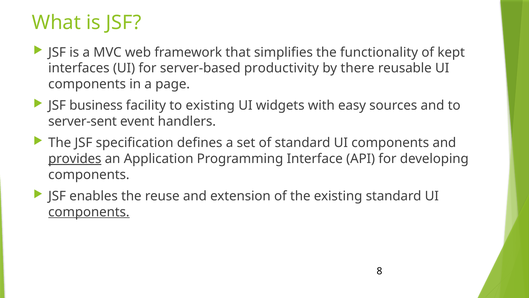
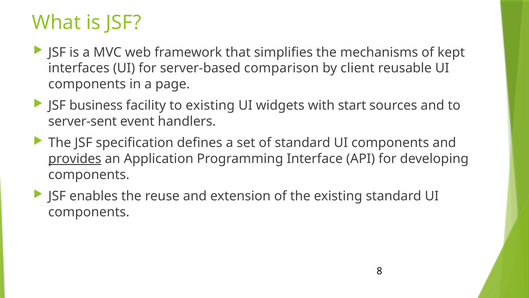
functionality: functionality -> mechanisms
productivity: productivity -> comparison
there: there -> client
easy: easy -> start
components at (89, 212) underline: present -> none
